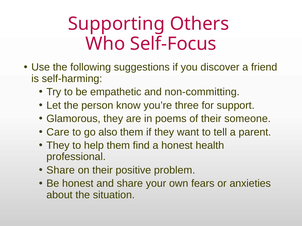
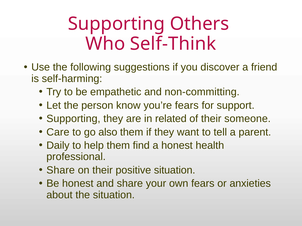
Self-Focus: Self-Focus -> Self-Think
you’re three: three -> fears
Glamorous at (73, 119): Glamorous -> Supporting
poems: poems -> related
They at (58, 146): They -> Daily
positive problem: problem -> situation
